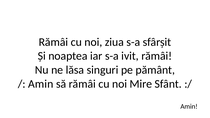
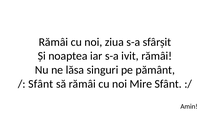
Amin at (41, 84): Amin -> Sfânt
